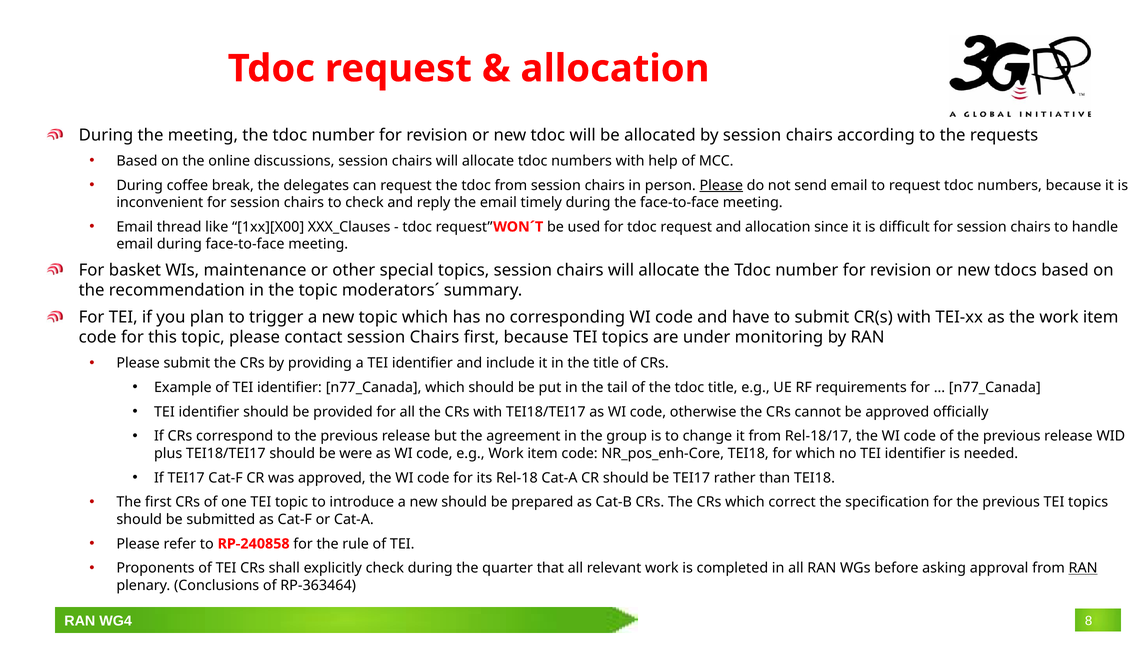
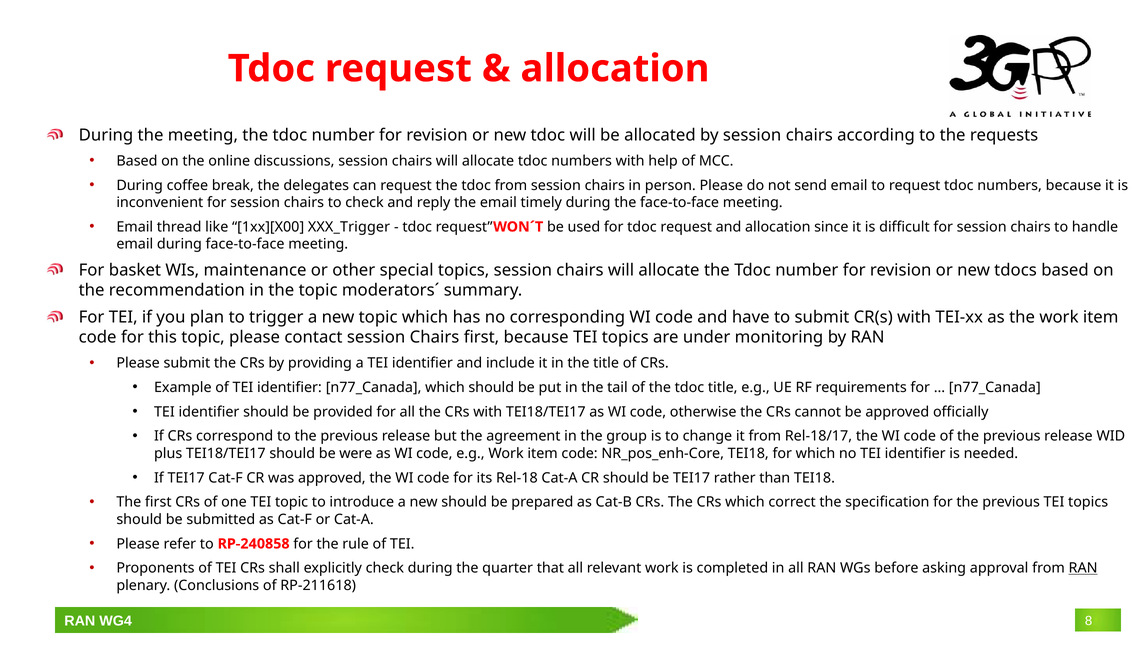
Please at (721, 185) underline: present -> none
XXX_Clauses: XXX_Clauses -> XXX_Trigger
RP-363464: RP-363464 -> RP-211618
